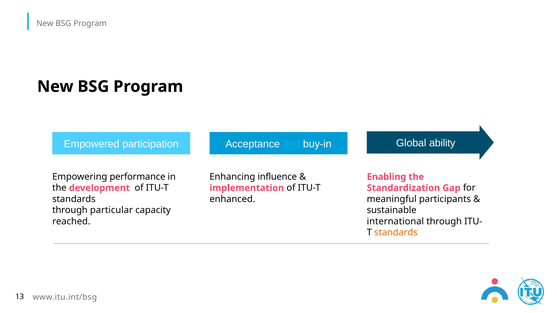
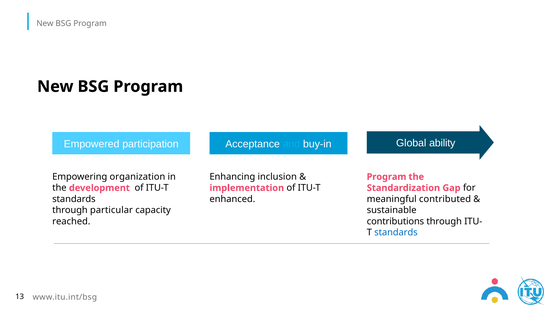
performance: performance -> organization
influence: influence -> inclusion
Enabling at (387, 177): Enabling -> Program
participants: participants -> contributed
international: international -> contributions
standards at (396, 233) colour: orange -> blue
